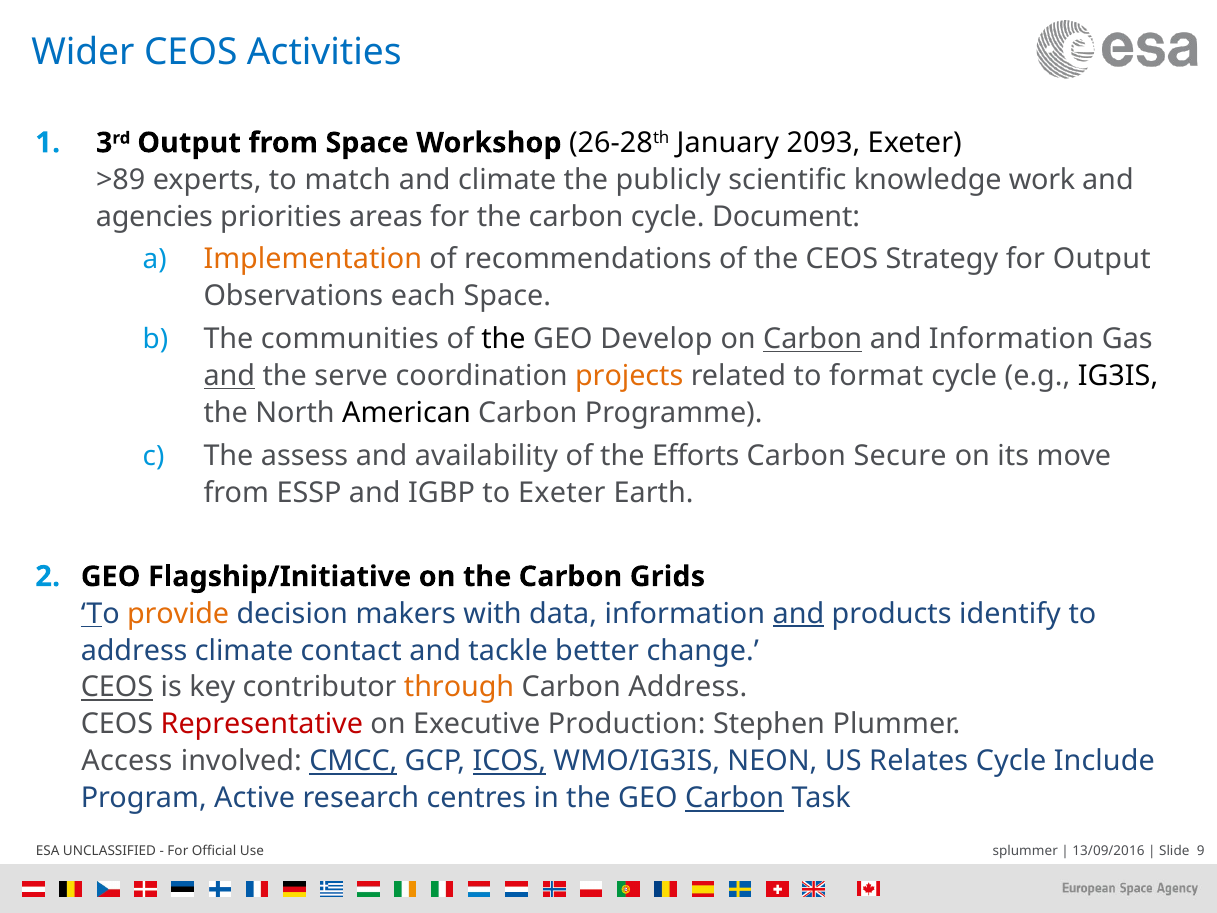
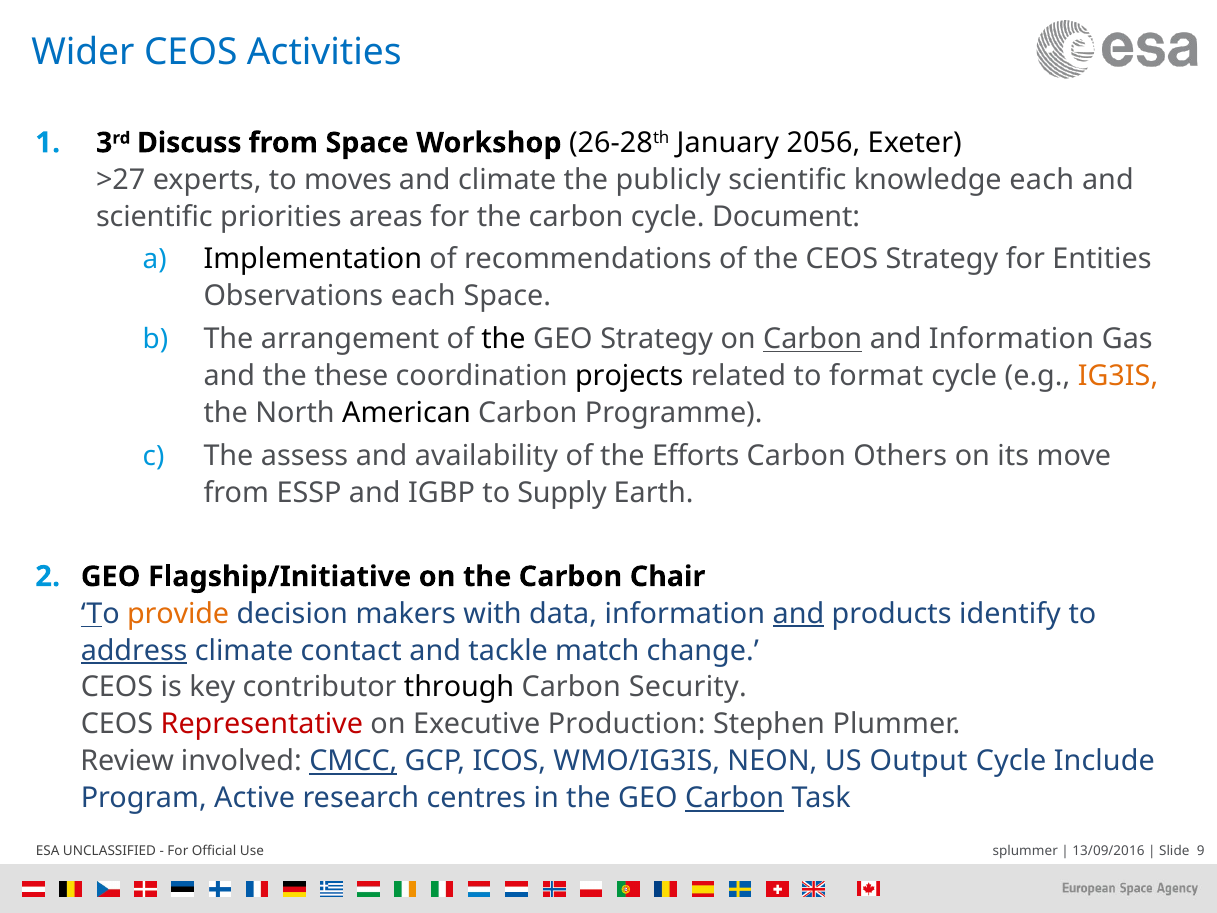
3rd Output: Output -> Discuss
2093: 2093 -> 2056
>89: >89 -> >27
match: match -> moves
knowledge work: work -> each
agencies at (154, 217): agencies -> scientific
Implementation colour: orange -> black
for Output: Output -> Entities
communities: communities -> arrangement
GEO Develop: Develop -> Strategy
and at (229, 376) underline: present -> none
serve: serve -> these
projects colour: orange -> black
IG3IS colour: black -> orange
Secure: Secure -> Others
to Exeter: Exeter -> Supply
Grids: Grids -> Chair
address at (134, 650) underline: none -> present
better: better -> match
CEOS at (117, 687) underline: present -> none
through colour: orange -> black
Carbon Address: Address -> Security
Access: Access -> Review
ICOS underline: present -> none
Relates: Relates -> Output
